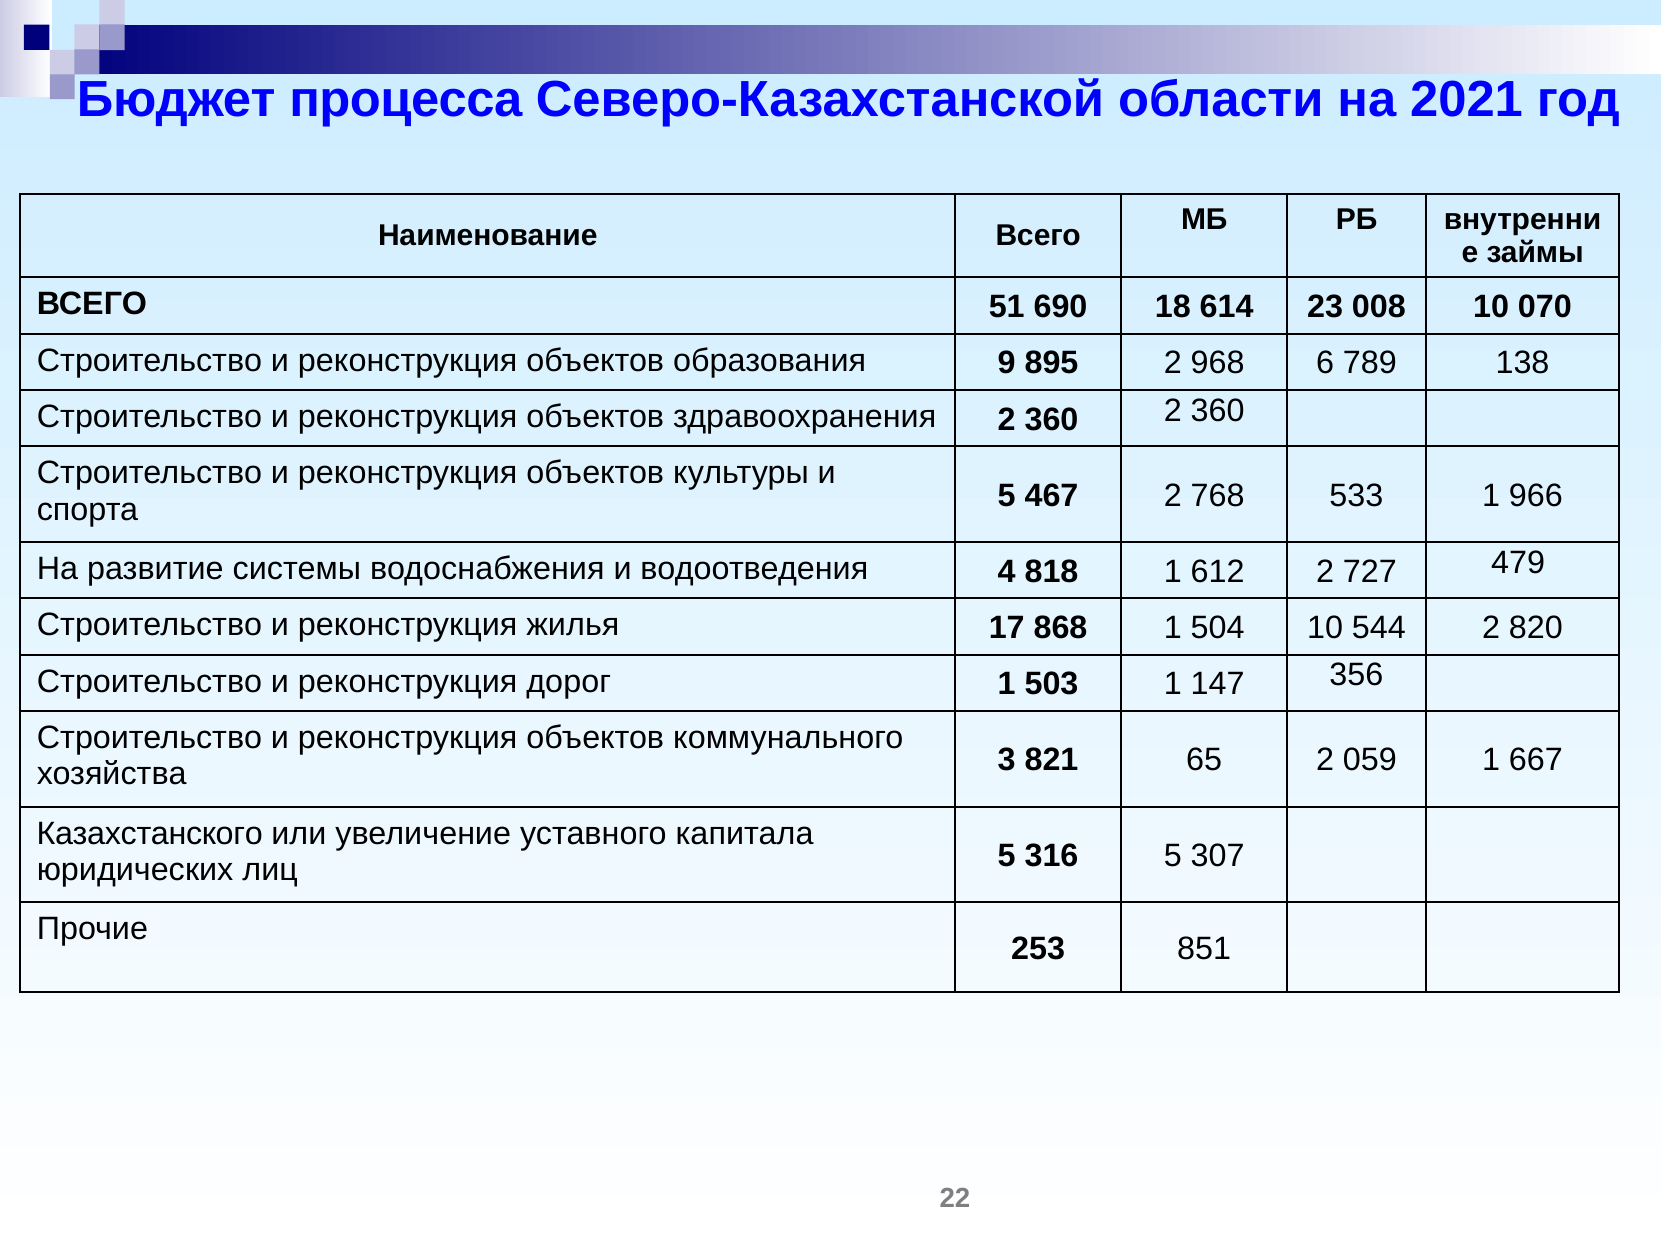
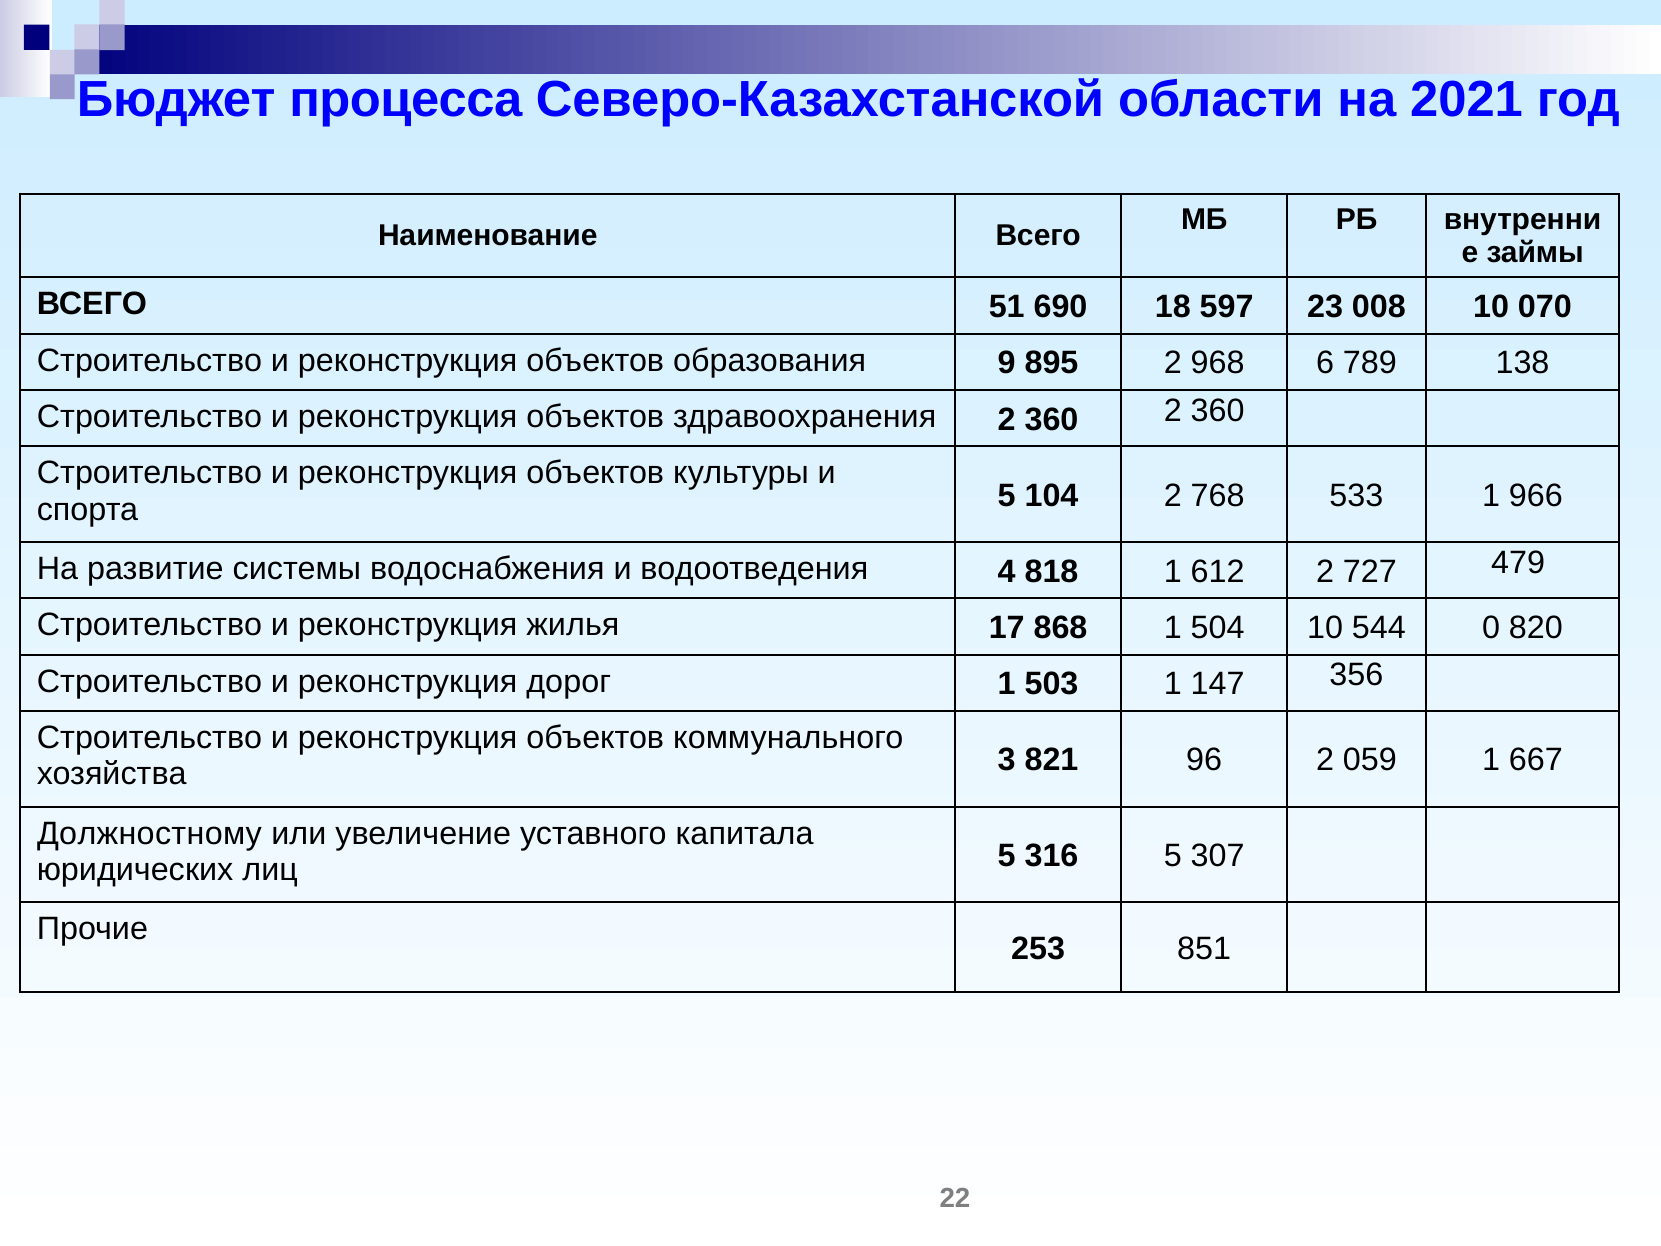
614: 614 -> 597
467: 467 -> 104
544 2: 2 -> 0
65: 65 -> 96
Казахстанского: Казахстанского -> Должностному
